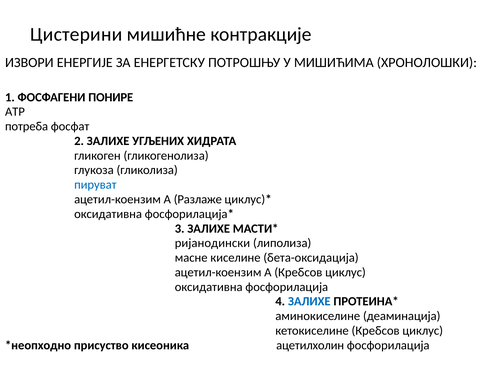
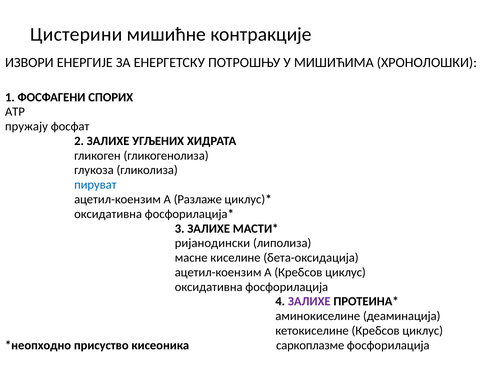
ПОНИРЕ: ПОНИРЕ -> СПОРИХ
потреба: потреба -> пружају
ЗАЛИХЕ at (309, 302) colour: blue -> purple
ацетилхолин: ацетилхолин -> саркоплазме
